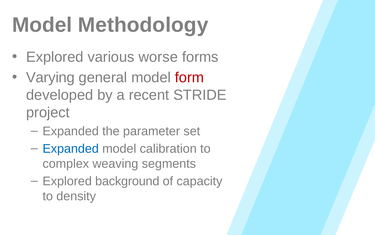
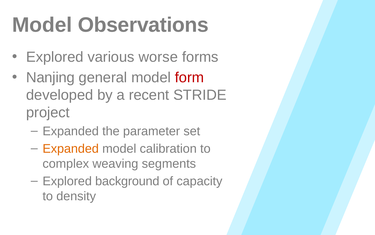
Methodology: Methodology -> Observations
Varying: Varying -> Nanjing
Expanded at (71, 148) colour: blue -> orange
